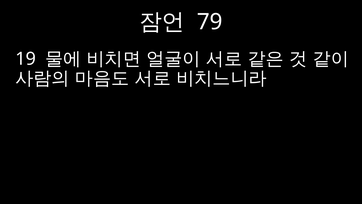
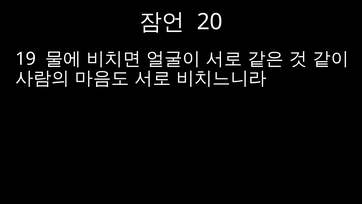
79: 79 -> 20
